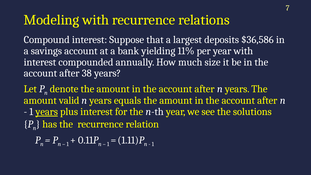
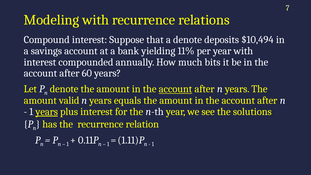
a largest: largest -> denote
$36,586: $36,586 -> $10,494
size: size -> bits
38: 38 -> 60
account at (175, 89) underline: none -> present
